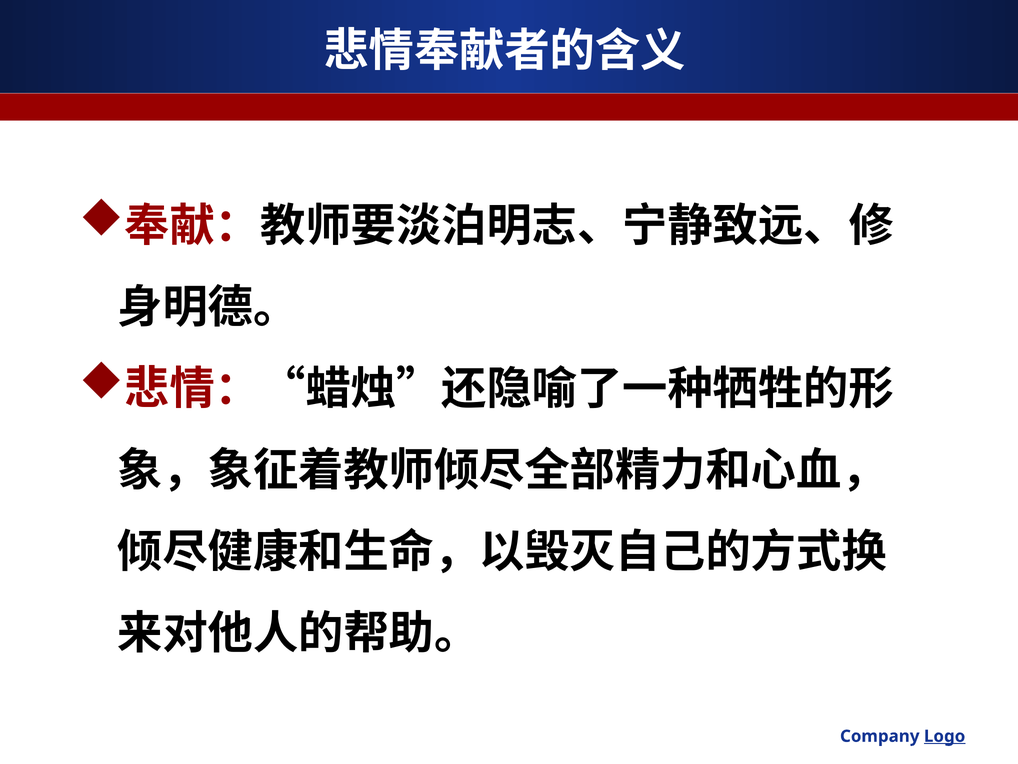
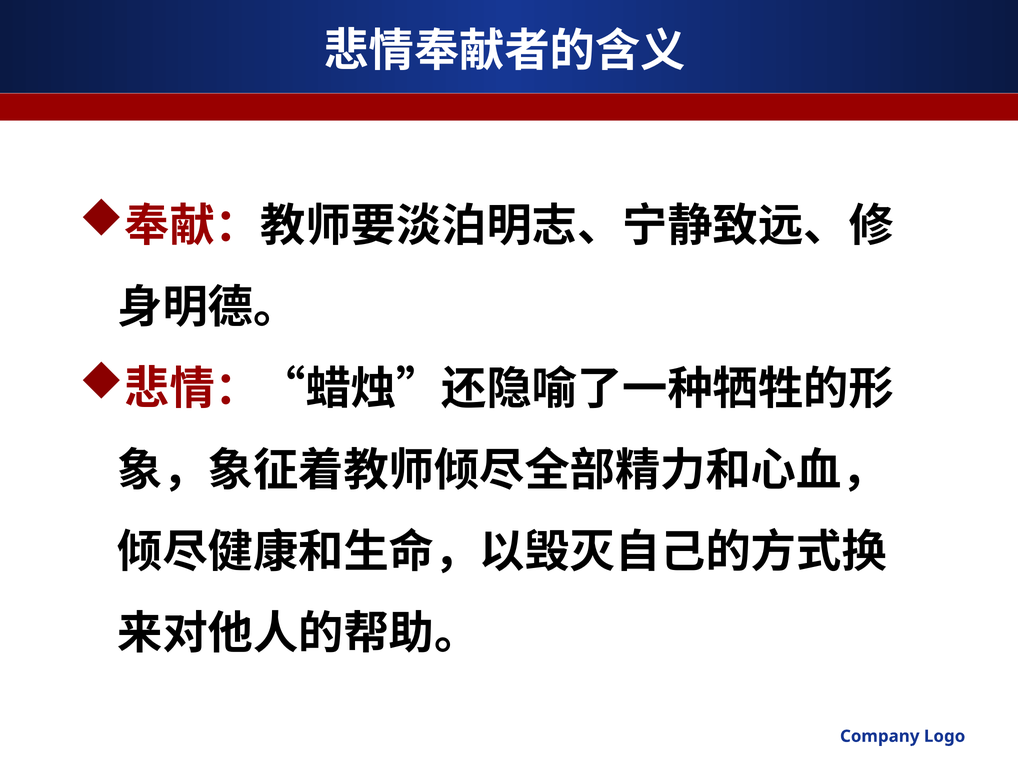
Logo underline: present -> none
